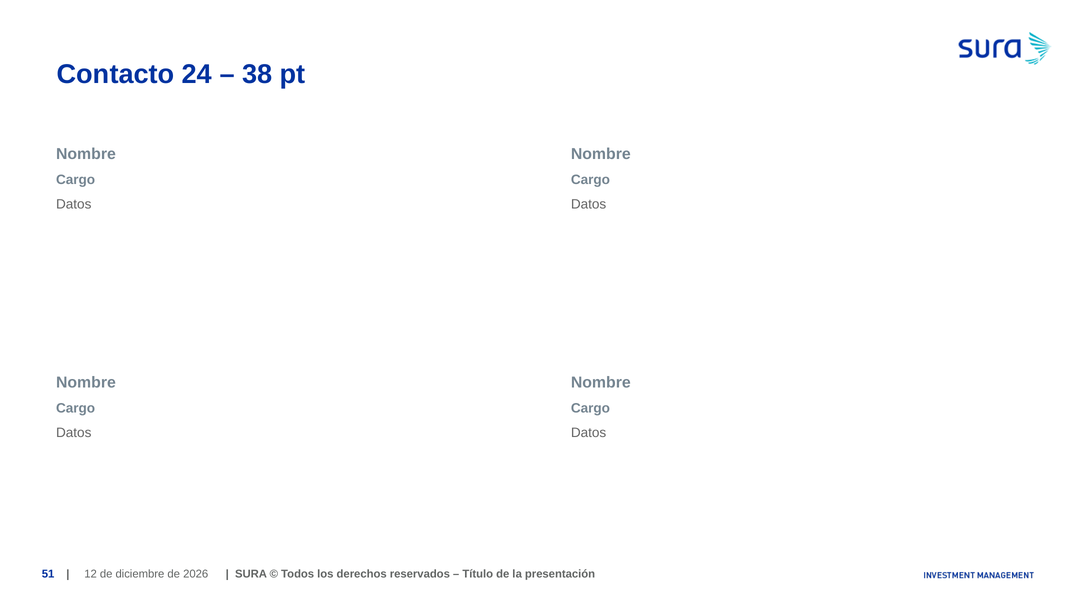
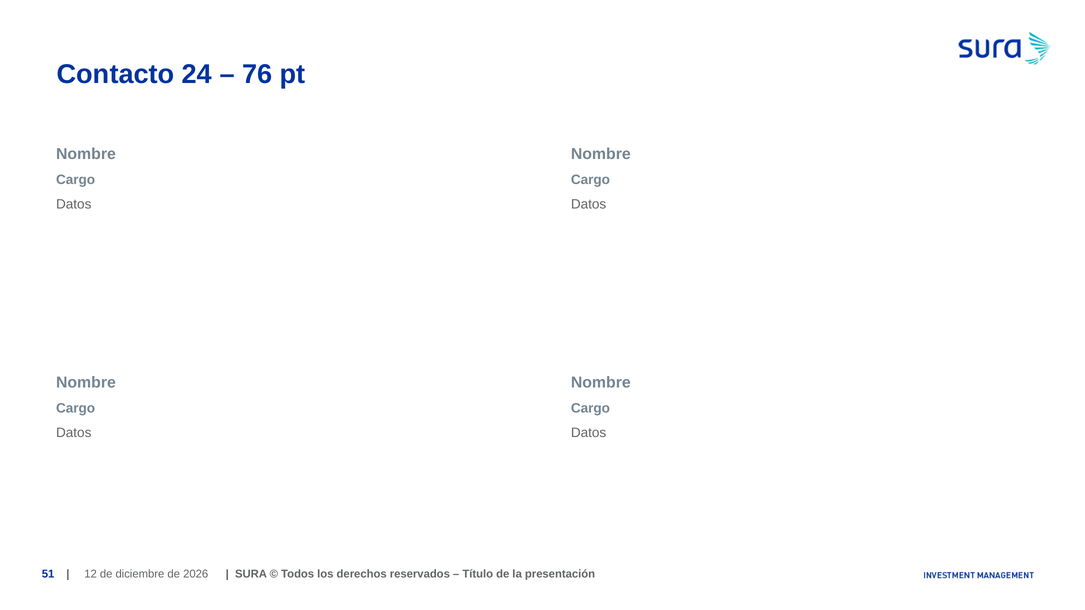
38: 38 -> 76
